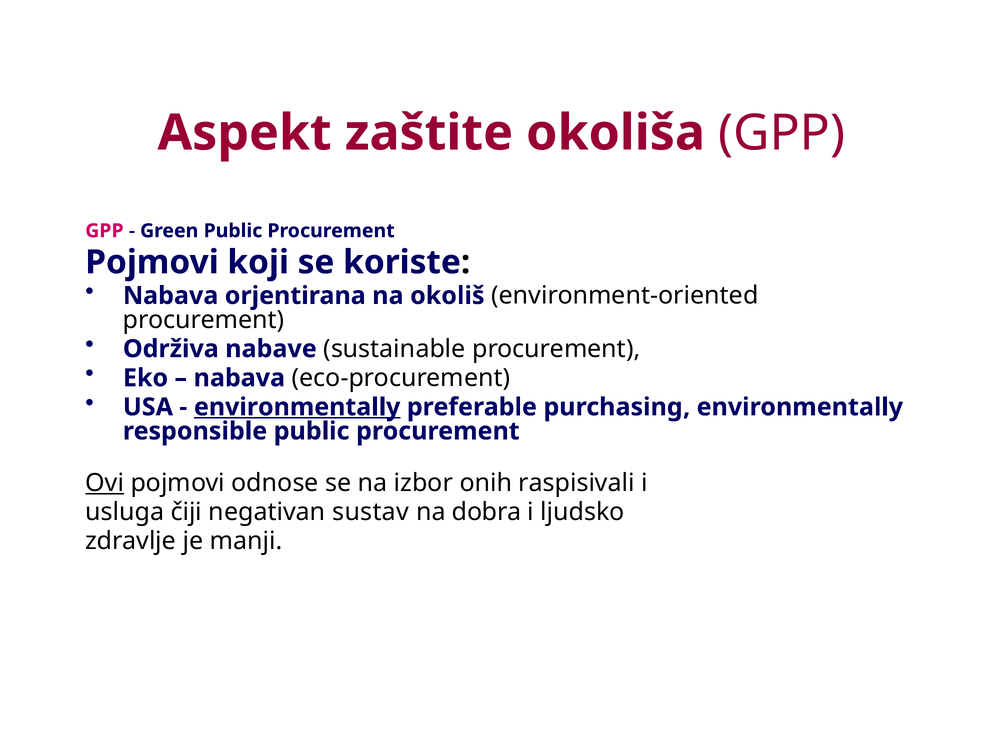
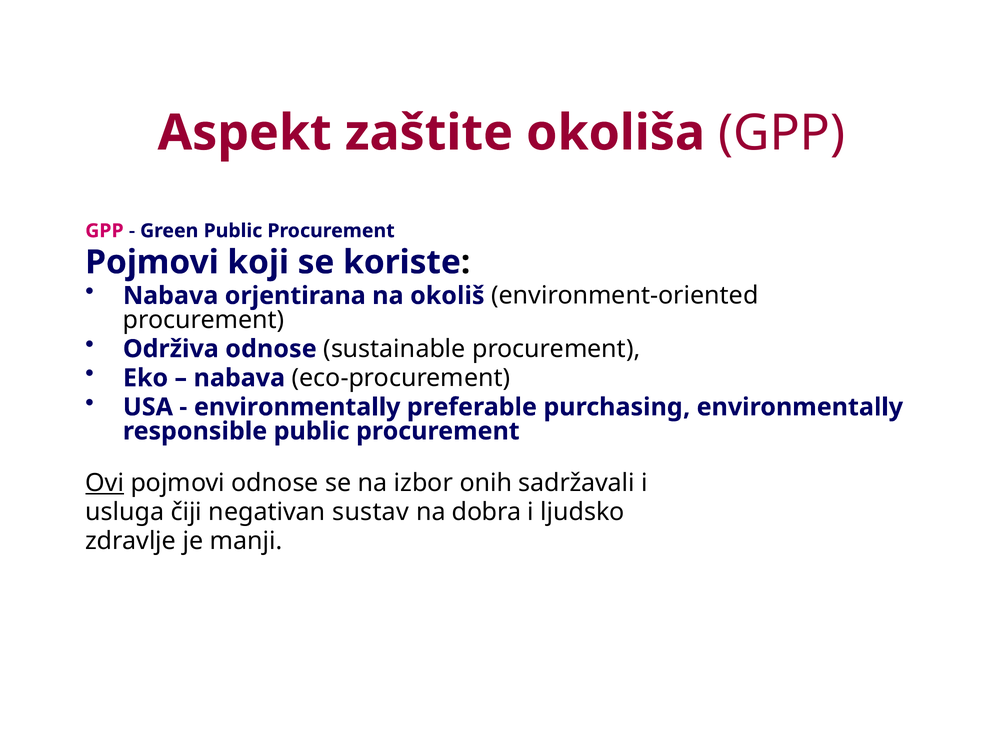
Održiva nabave: nabave -> odnose
environmentally at (297, 407) underline: present -> none
raspisivali: raspisivali -> sadržavali
